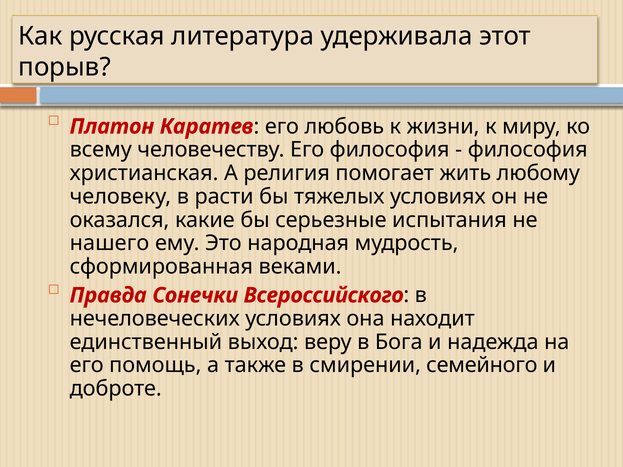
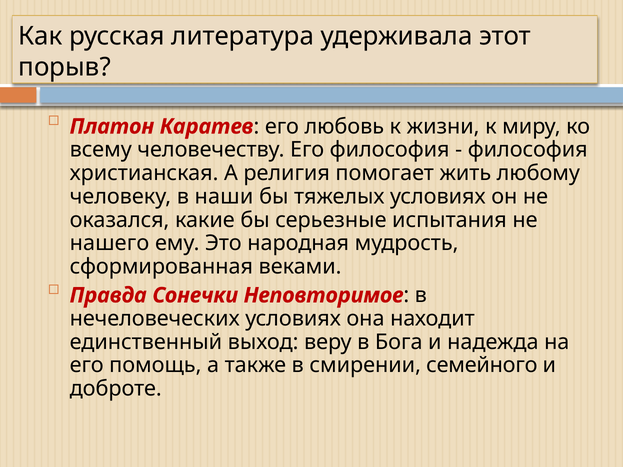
расти: расти -> наши
Всероссийского: Всероссийского -> Неповторимое
